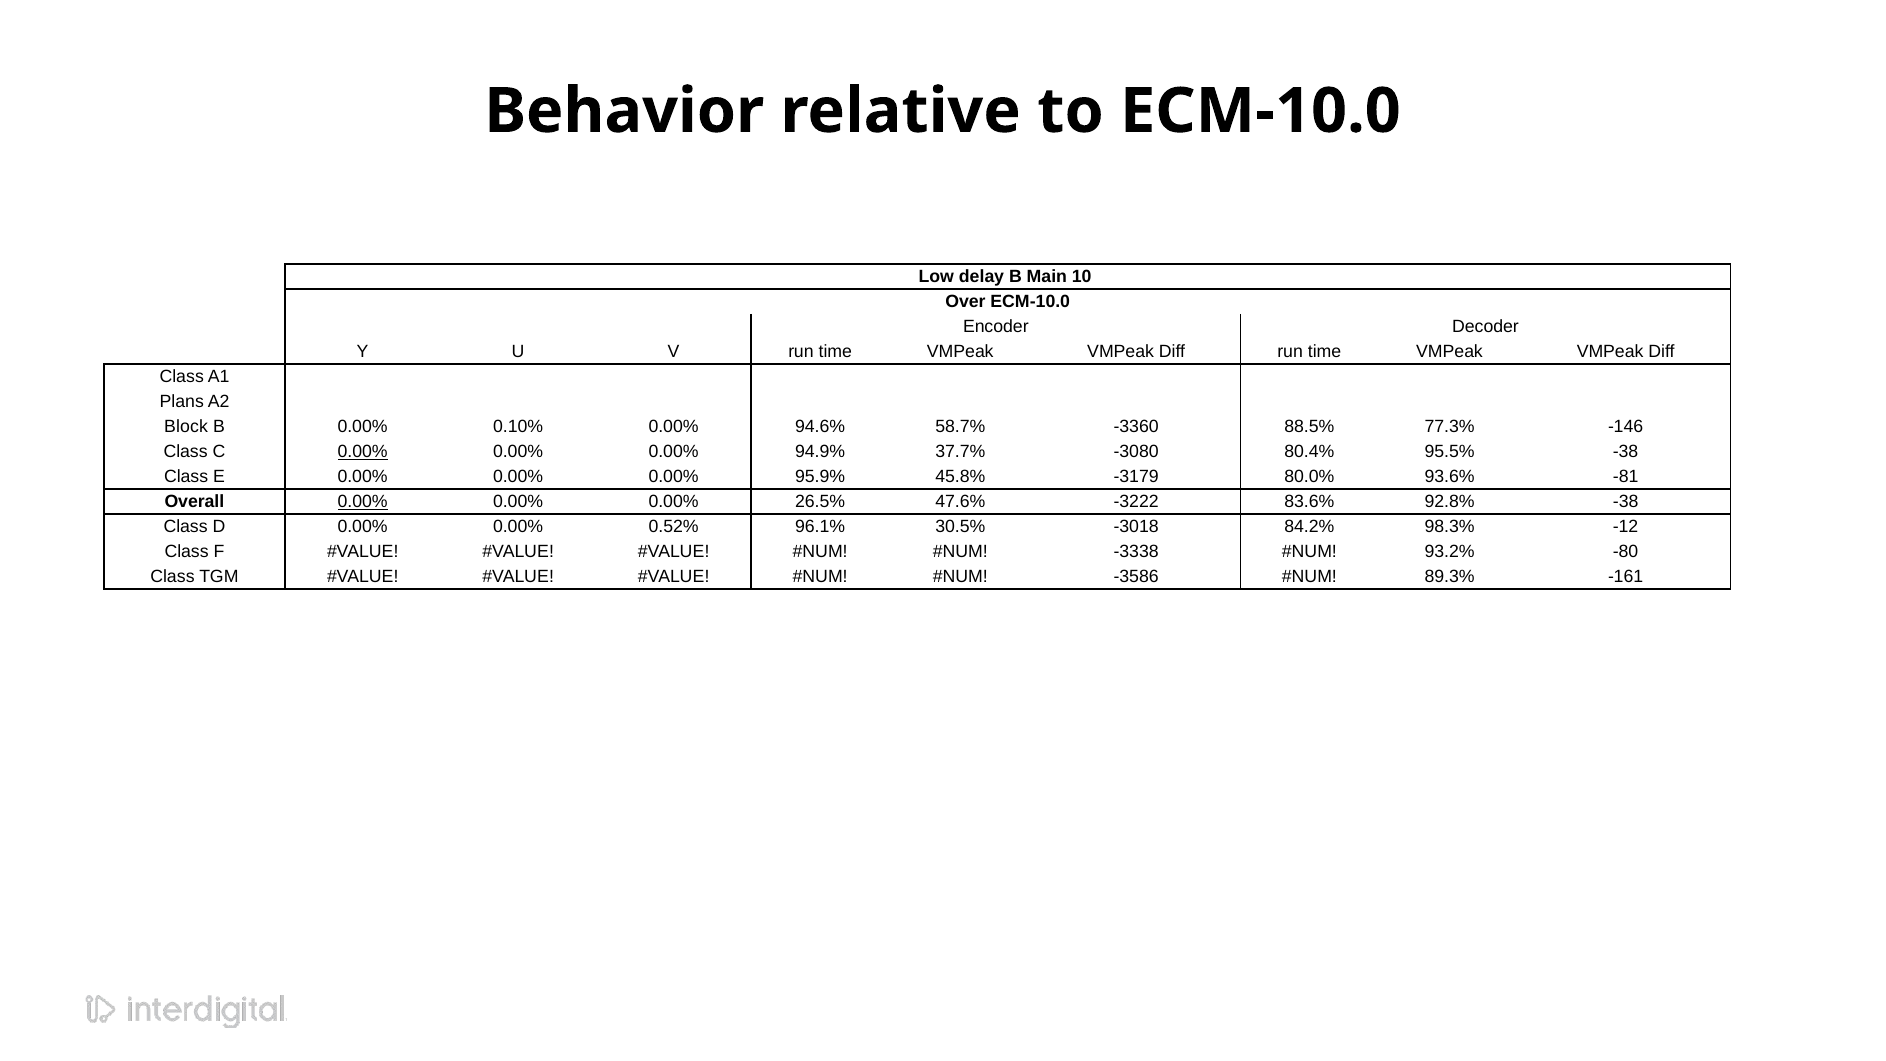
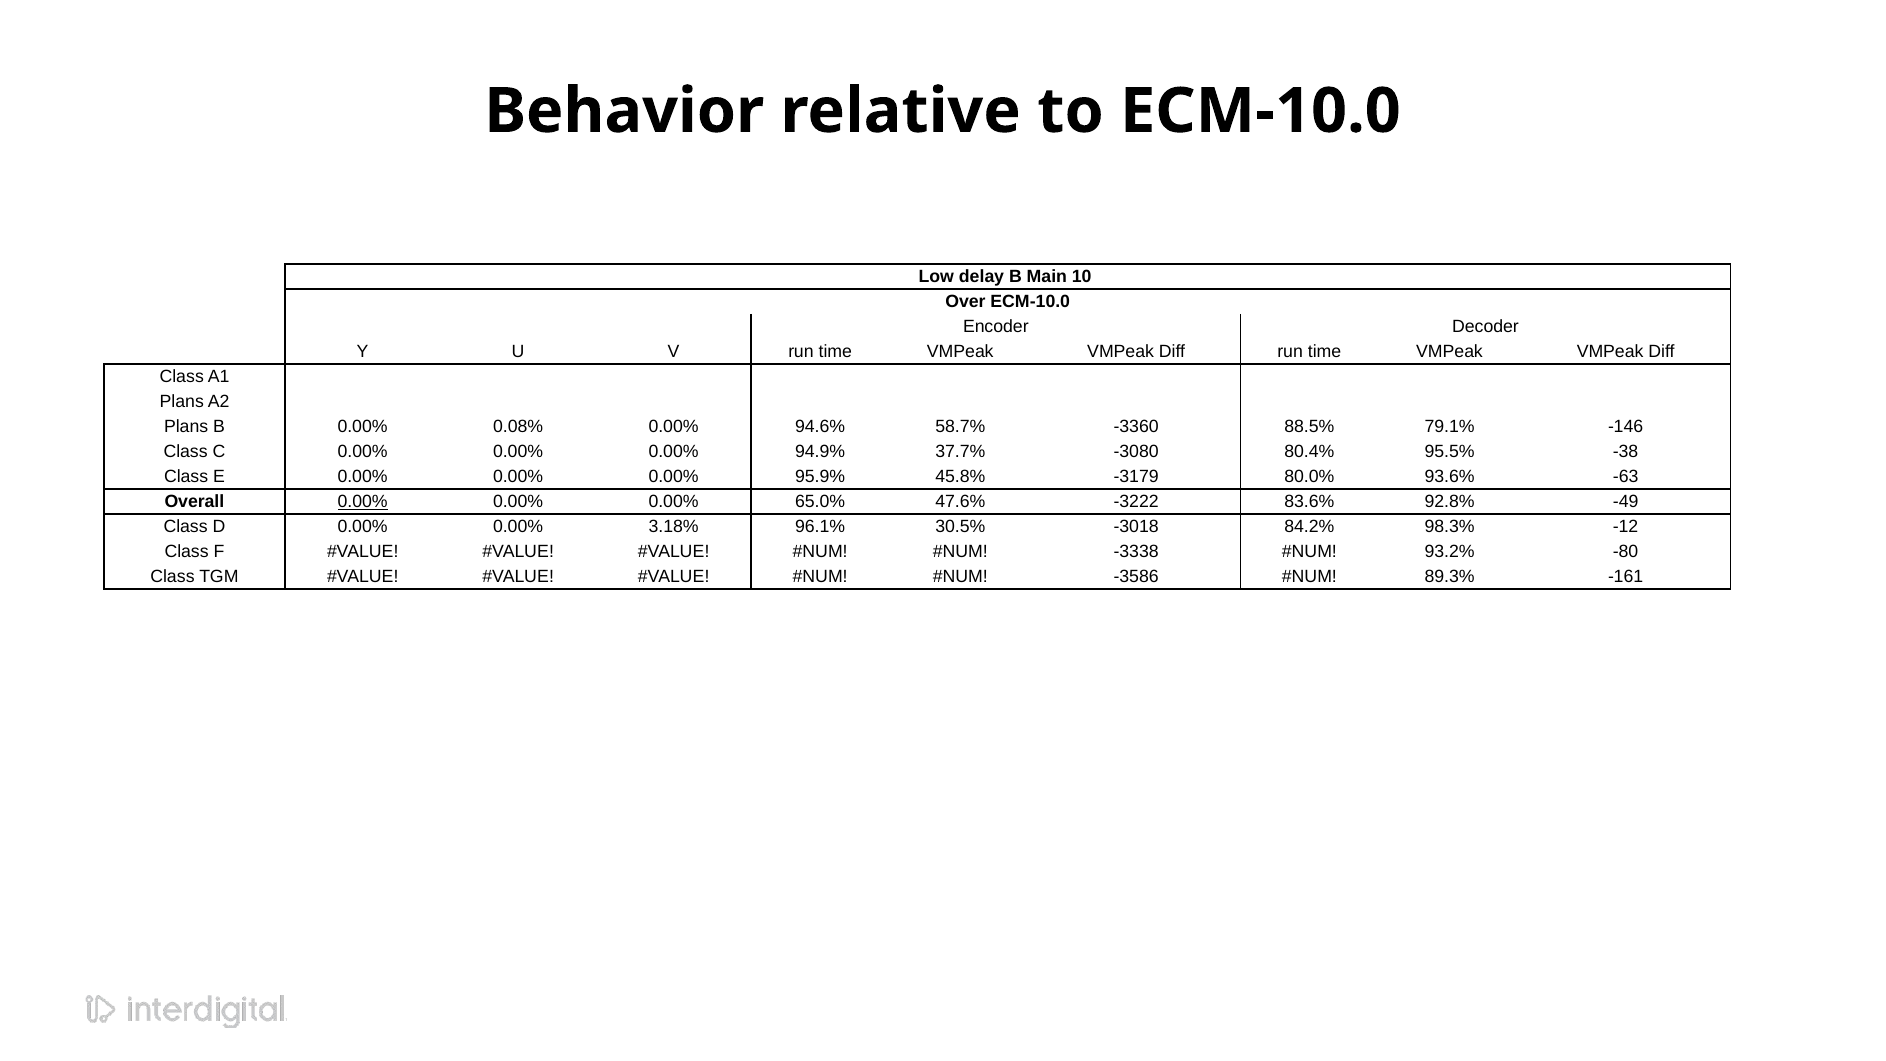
Block at (186, 427): Block -> Plans
0.10%: 0.10% -> 0.08%
77.3%: 77.3% -> 79.1%
0.00% at (363, 452) underline: present -> none
-81: -81 -> -63
26.5%: 26.5% -> 65.0%
92.8% -38: -38 -> -49
0.52%: 0.52% -> 3.18%
